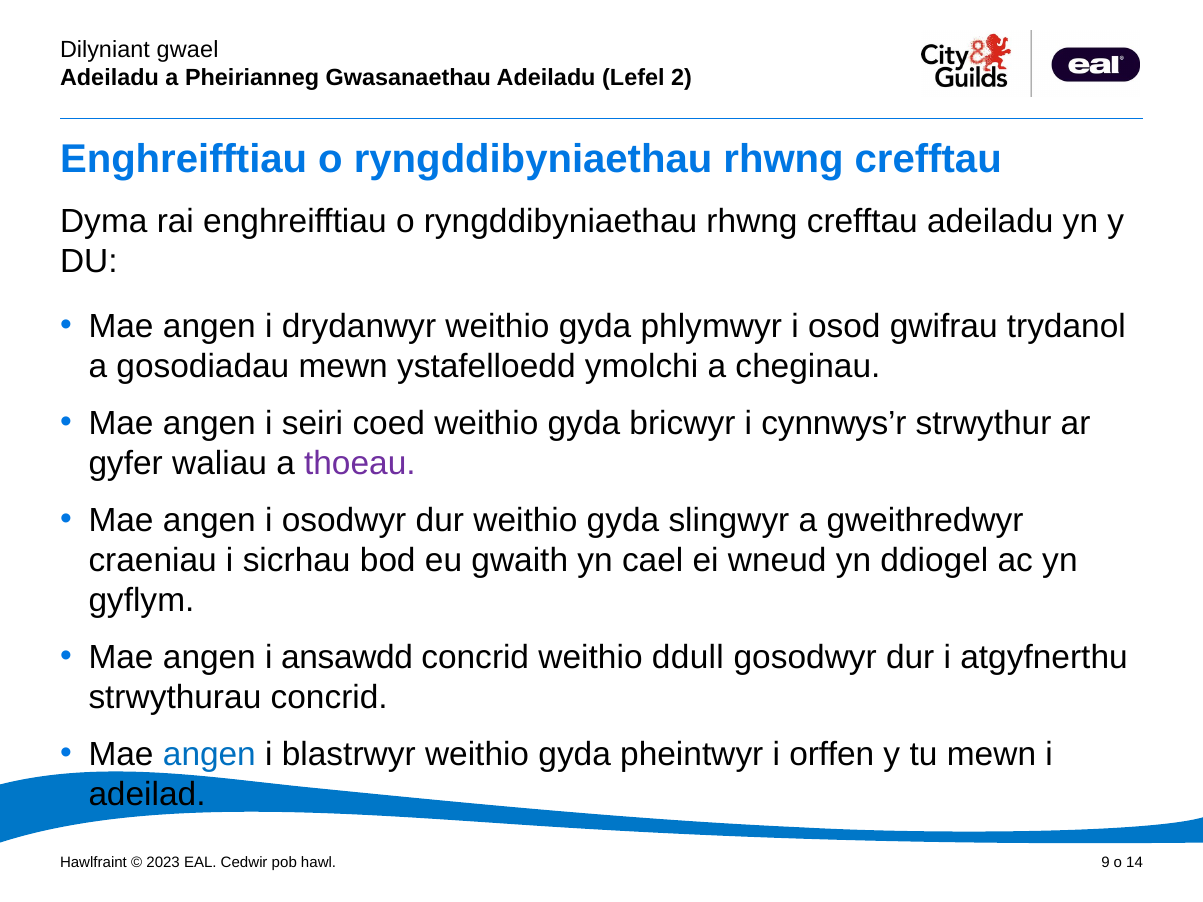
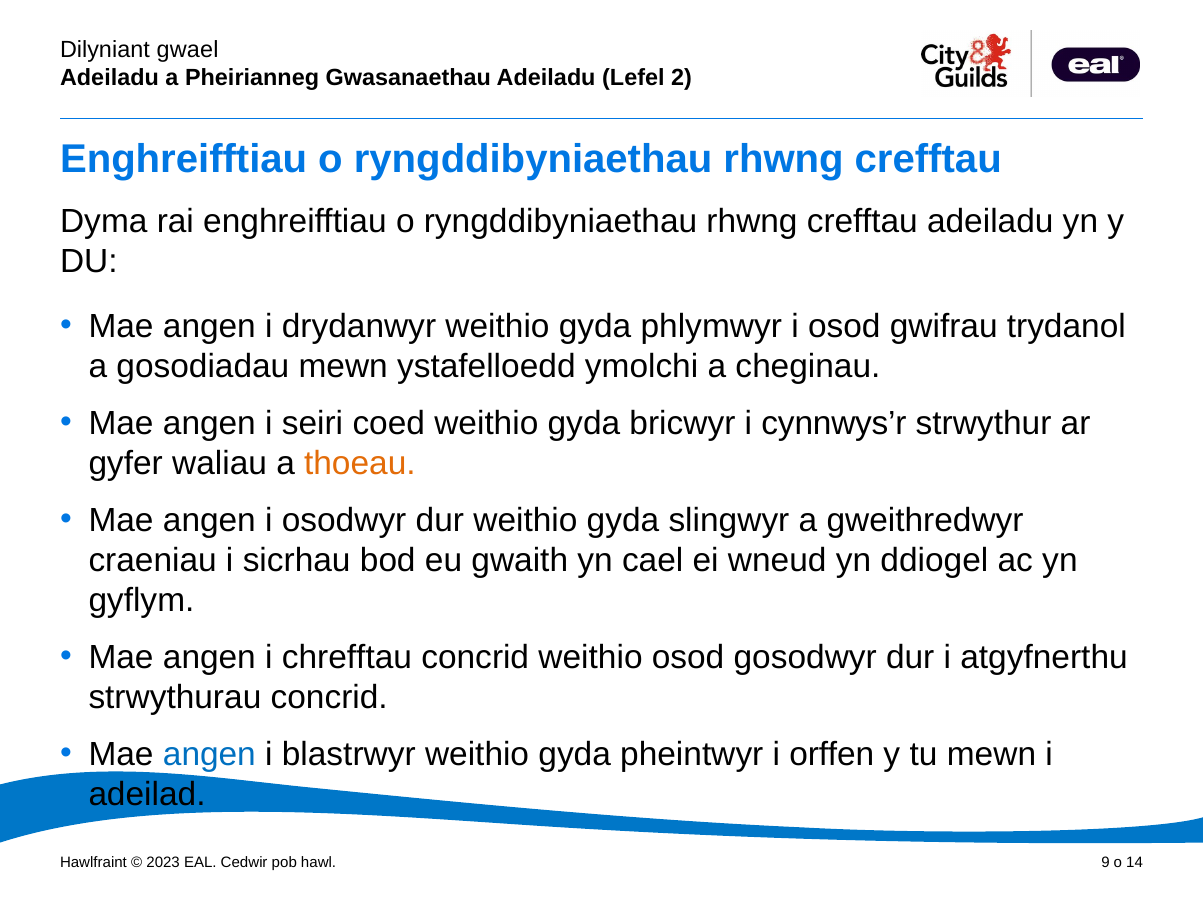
thoeau colour: purple -> orange
ansawdd: ansawdd -> chrefftau
weithio ddull: ddull -> osod
